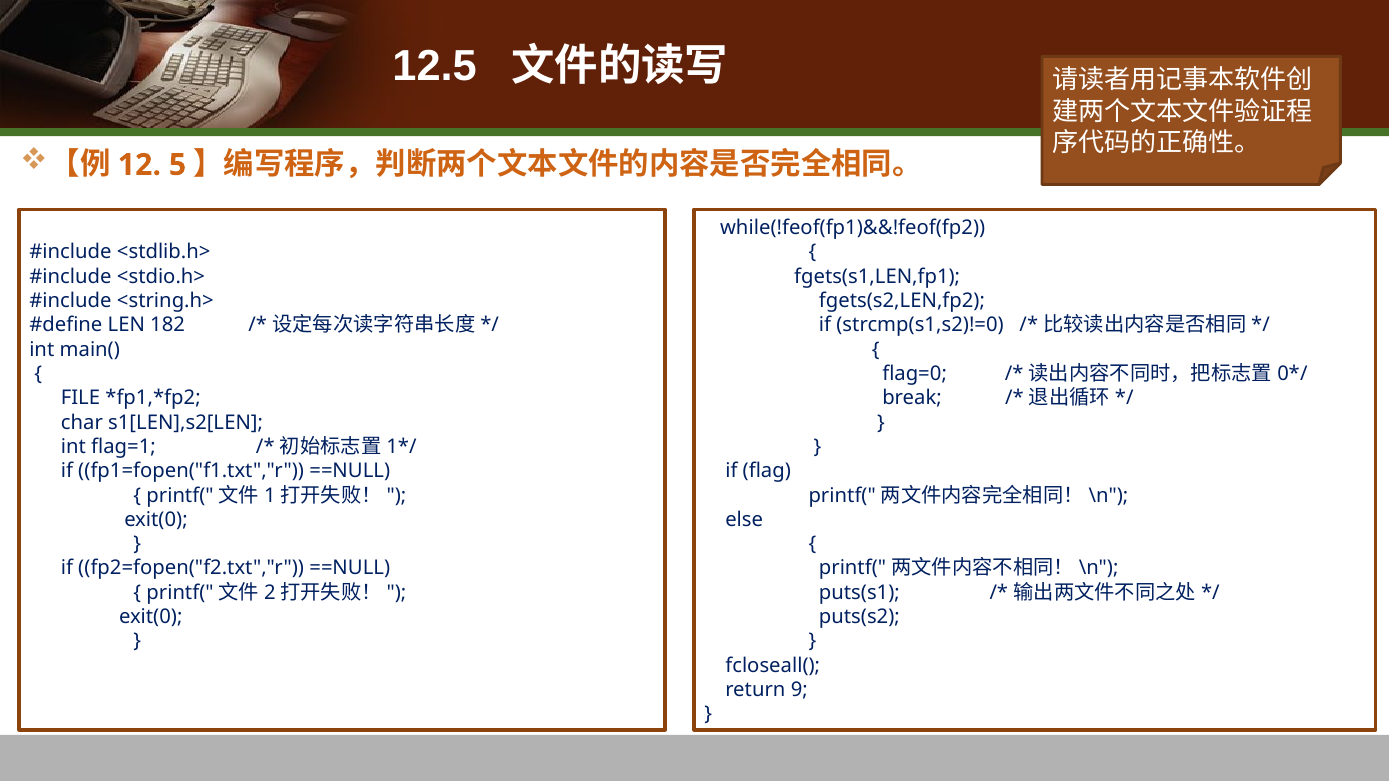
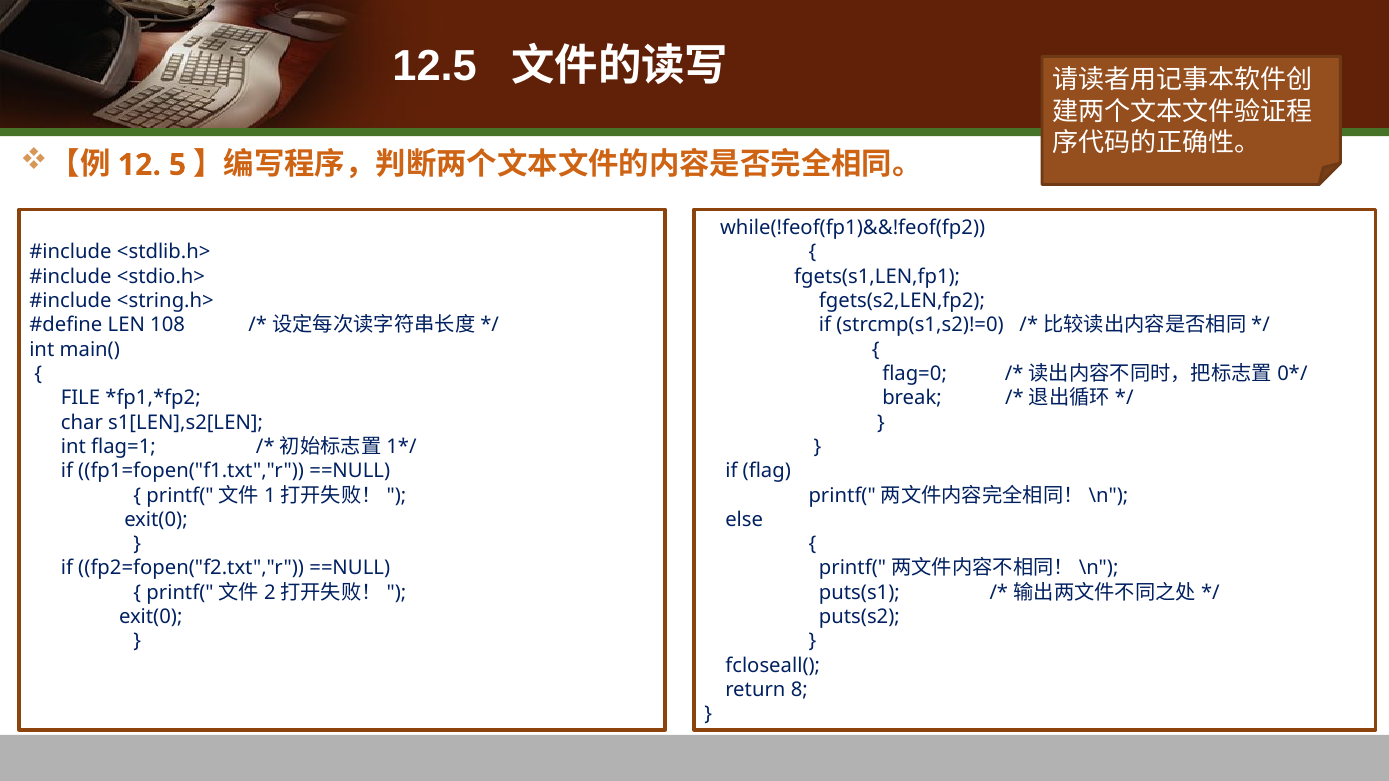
182: 182 -> 108
9: 9 -> 8
